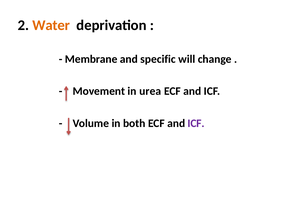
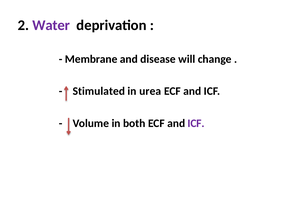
Water colour: orange -> purple
specific: specific -> disease
Movement: Movement -> Stimulated
